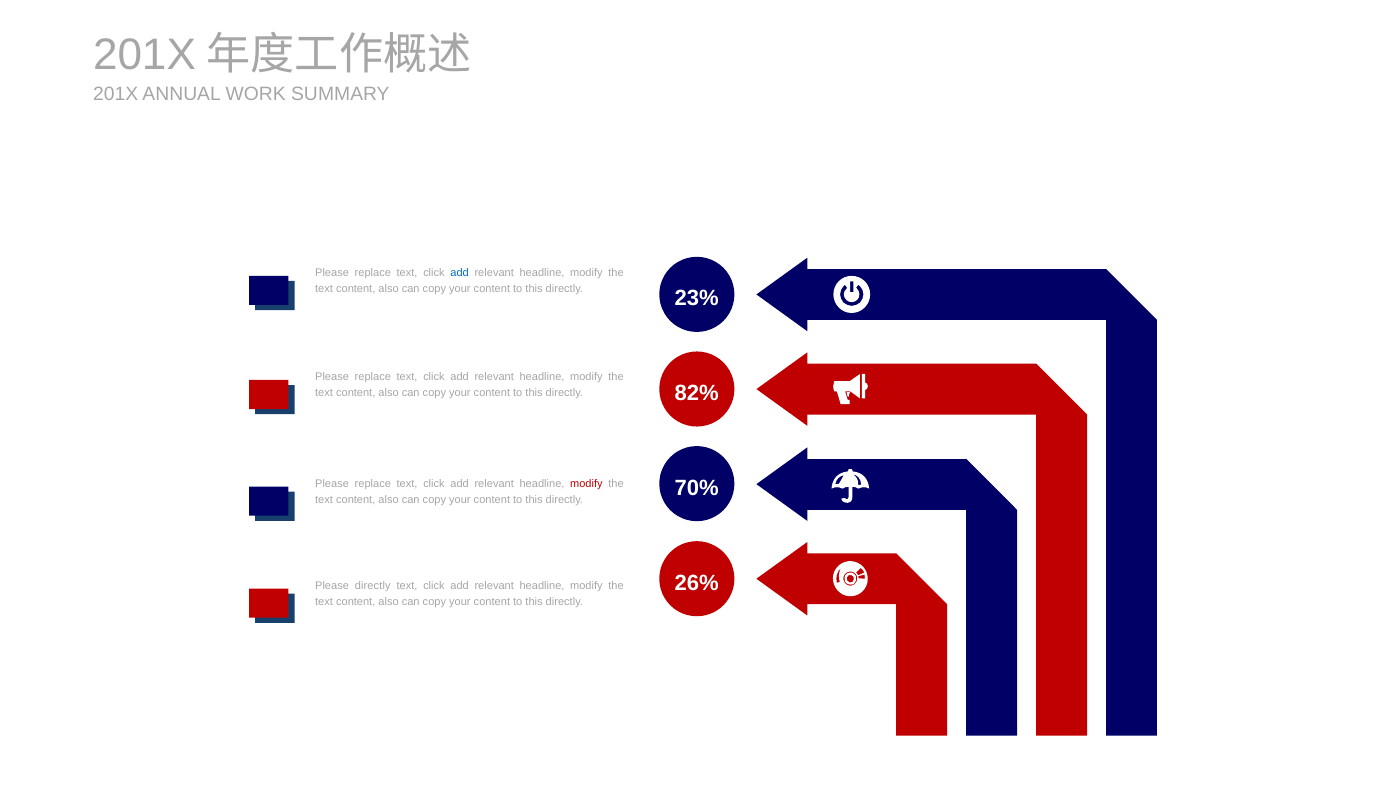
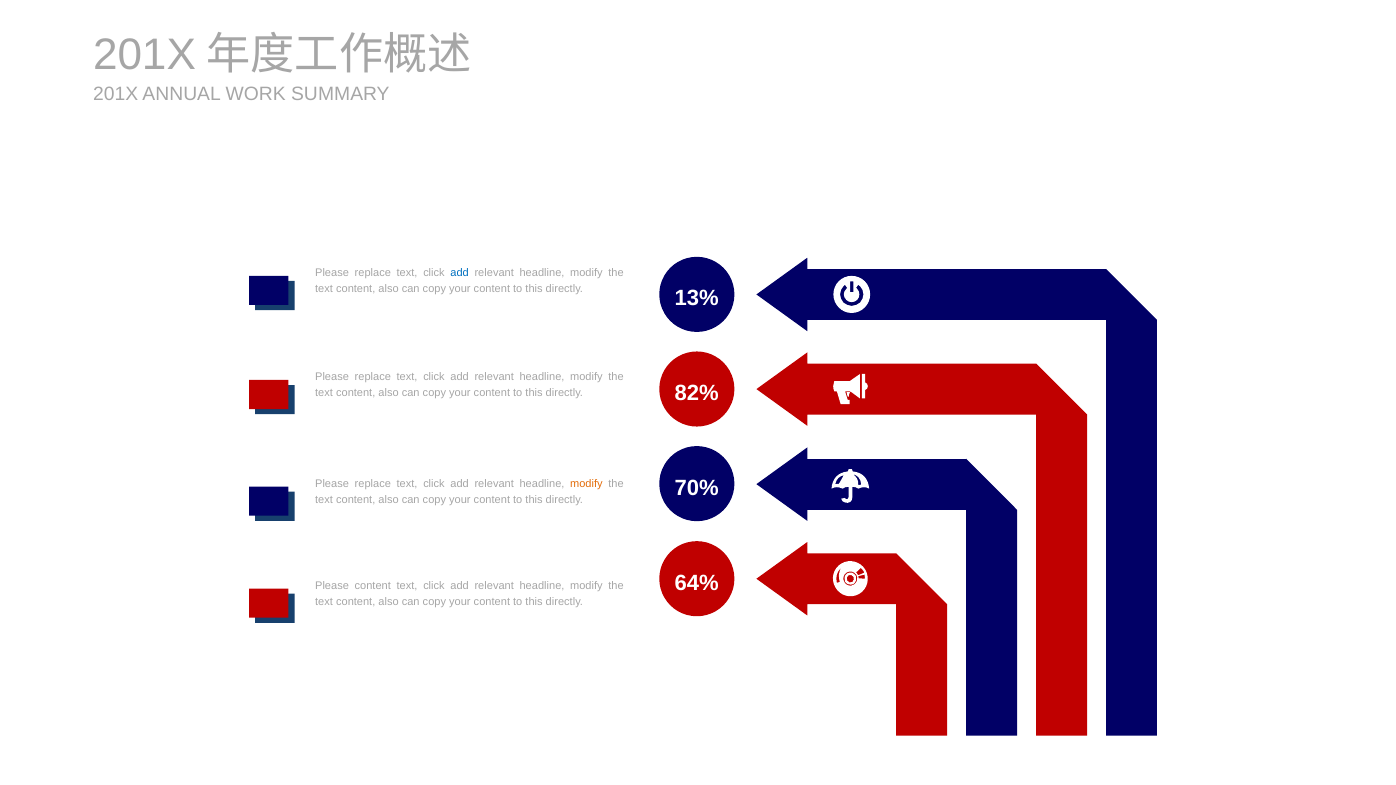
23%: 23% -> 13%
modify at (586, 484) colour: red -> orange
26%: 26% -> 64%
Please directly: directly -> content
